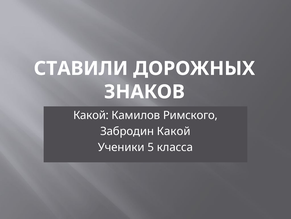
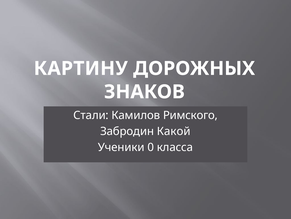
СТАВИЛИ: СТАВИЛИ -> КАРТИНУ
Какой at (91, 115): Какой -> Стали
5: 5 -> 0
